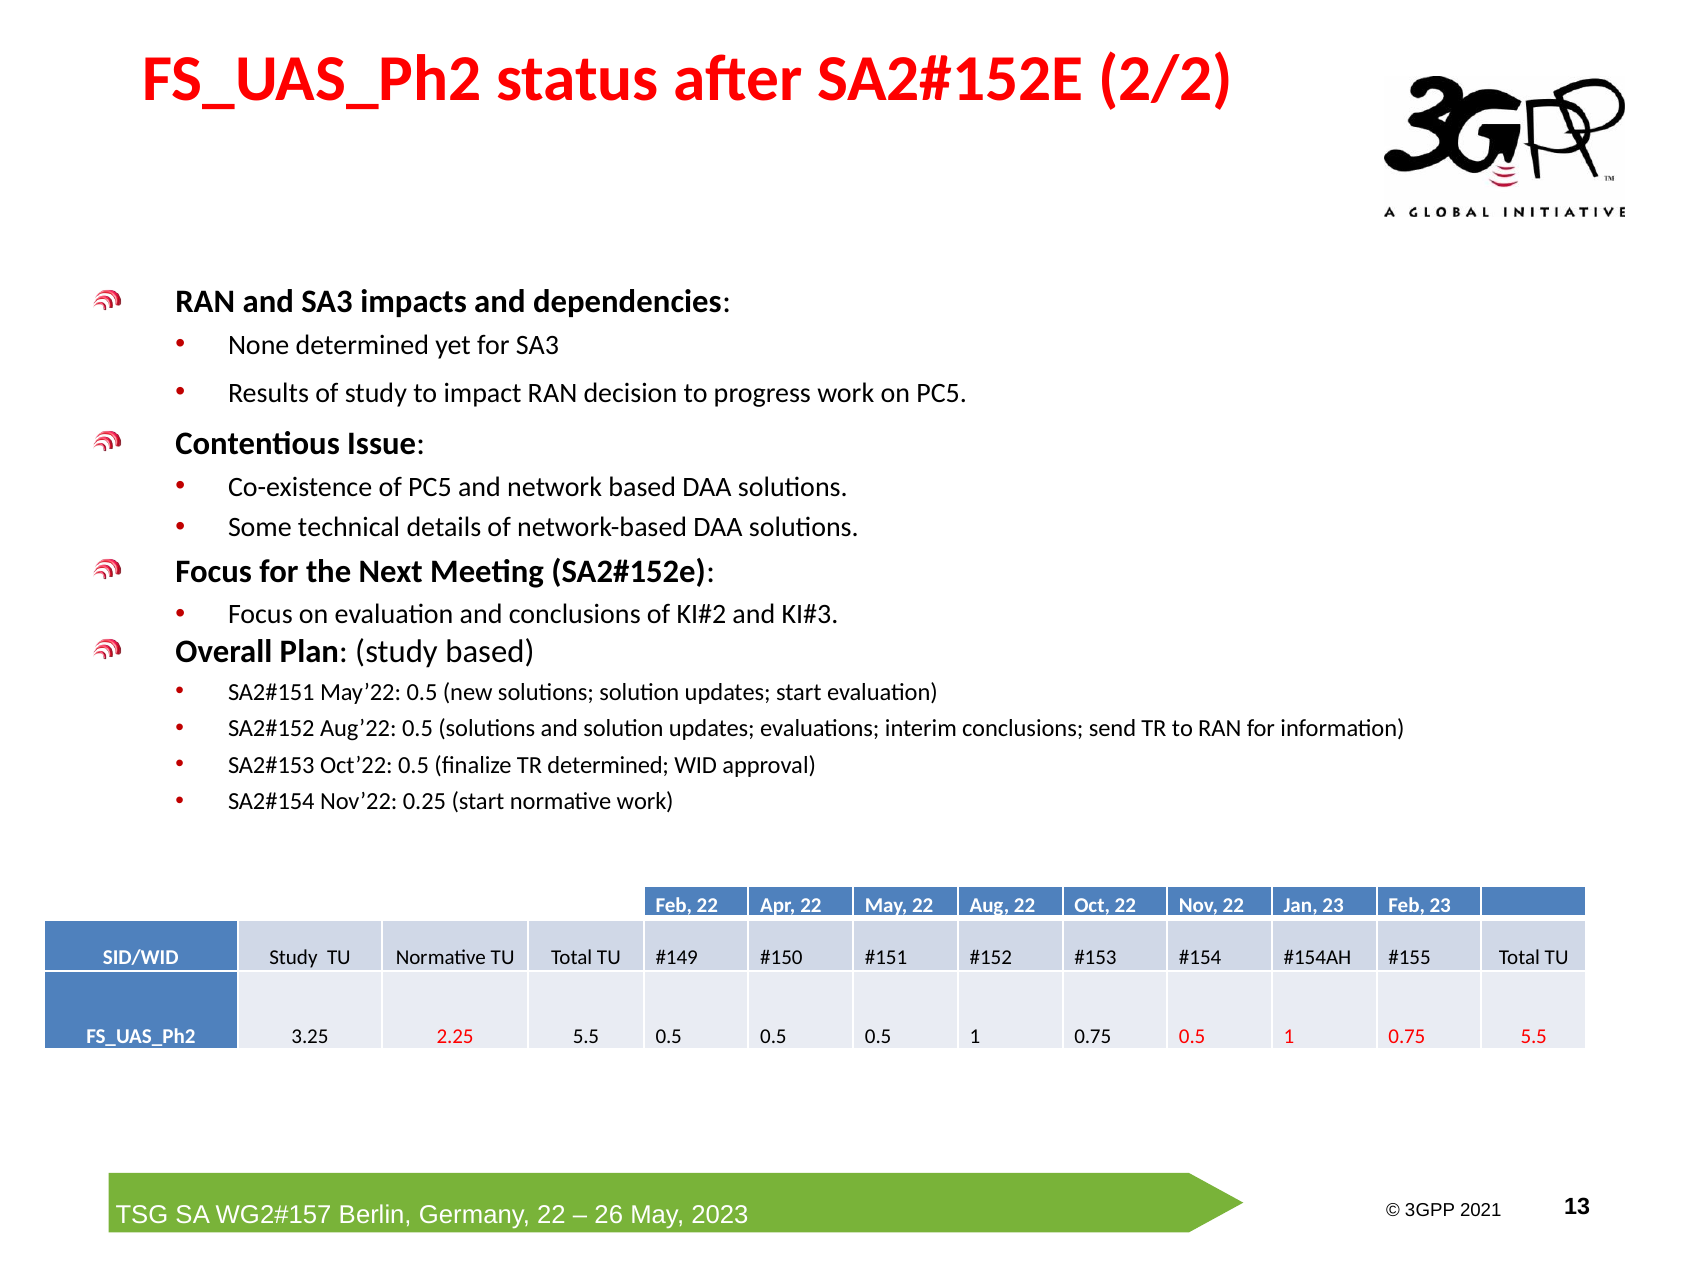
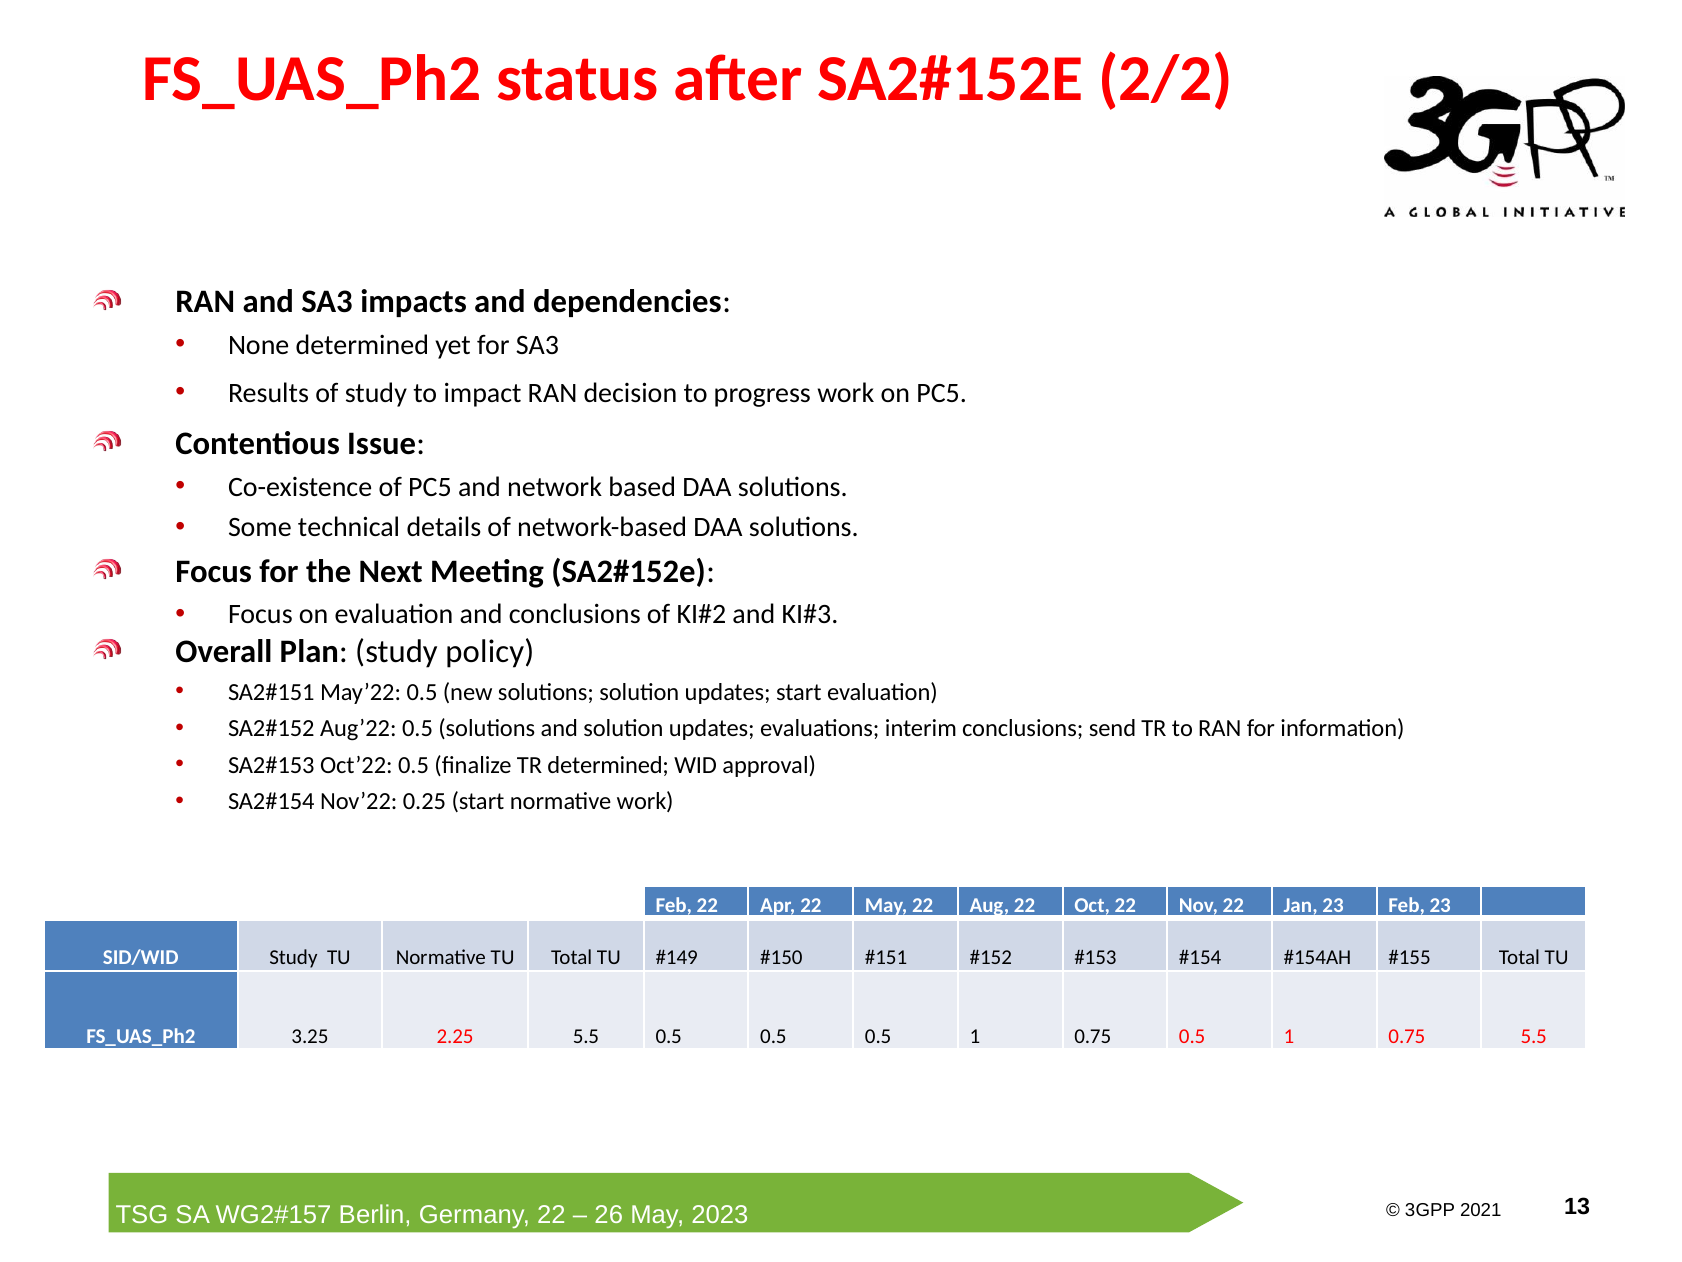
study based: based -> policy
